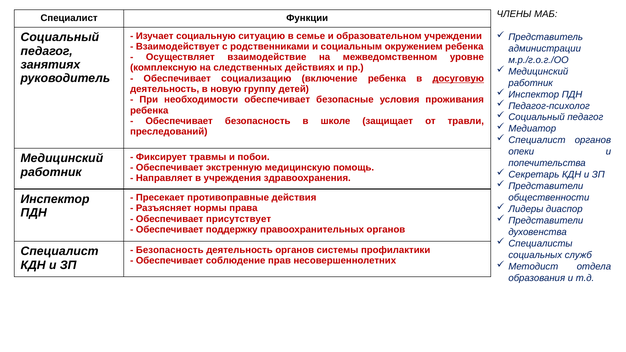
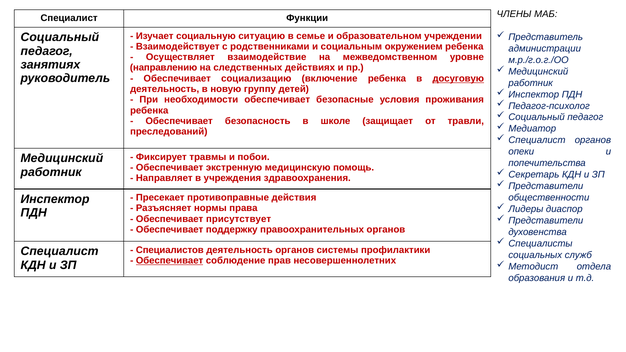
комплексную: комплексную -> направлению
Безопасность at (170, 250): Безопасность -> Специалистов
Обеспечивает at (170, 261) underline: none -> present
